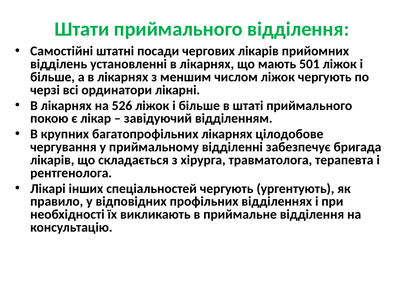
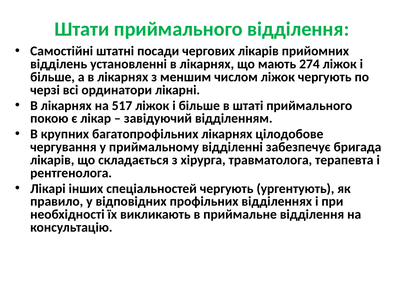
501: 501 -> 274
526: 526 -> 517
